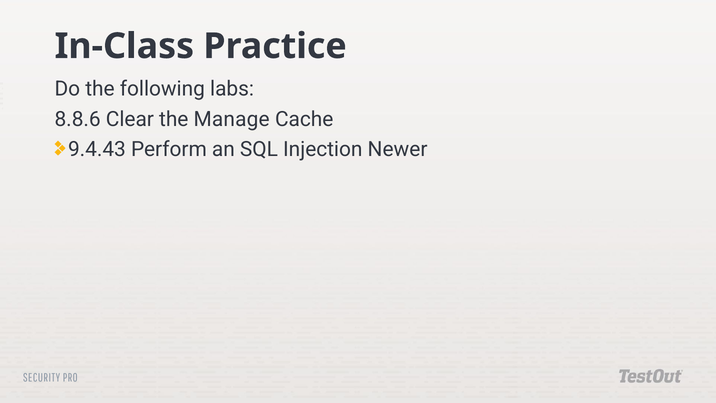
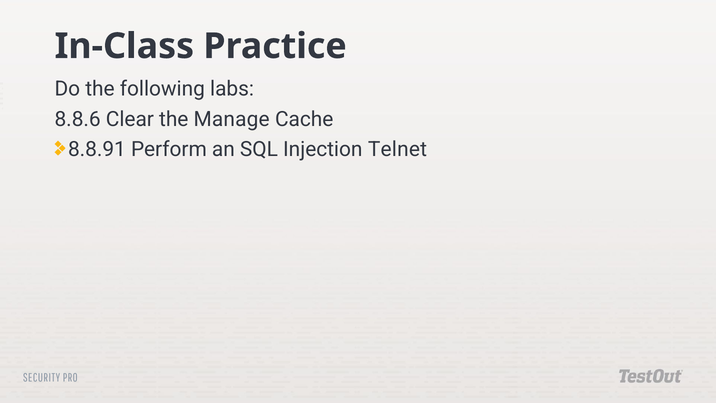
9.4.43: 9.4.43 -> 8.8.91
Newer: Newer -> Telnet
